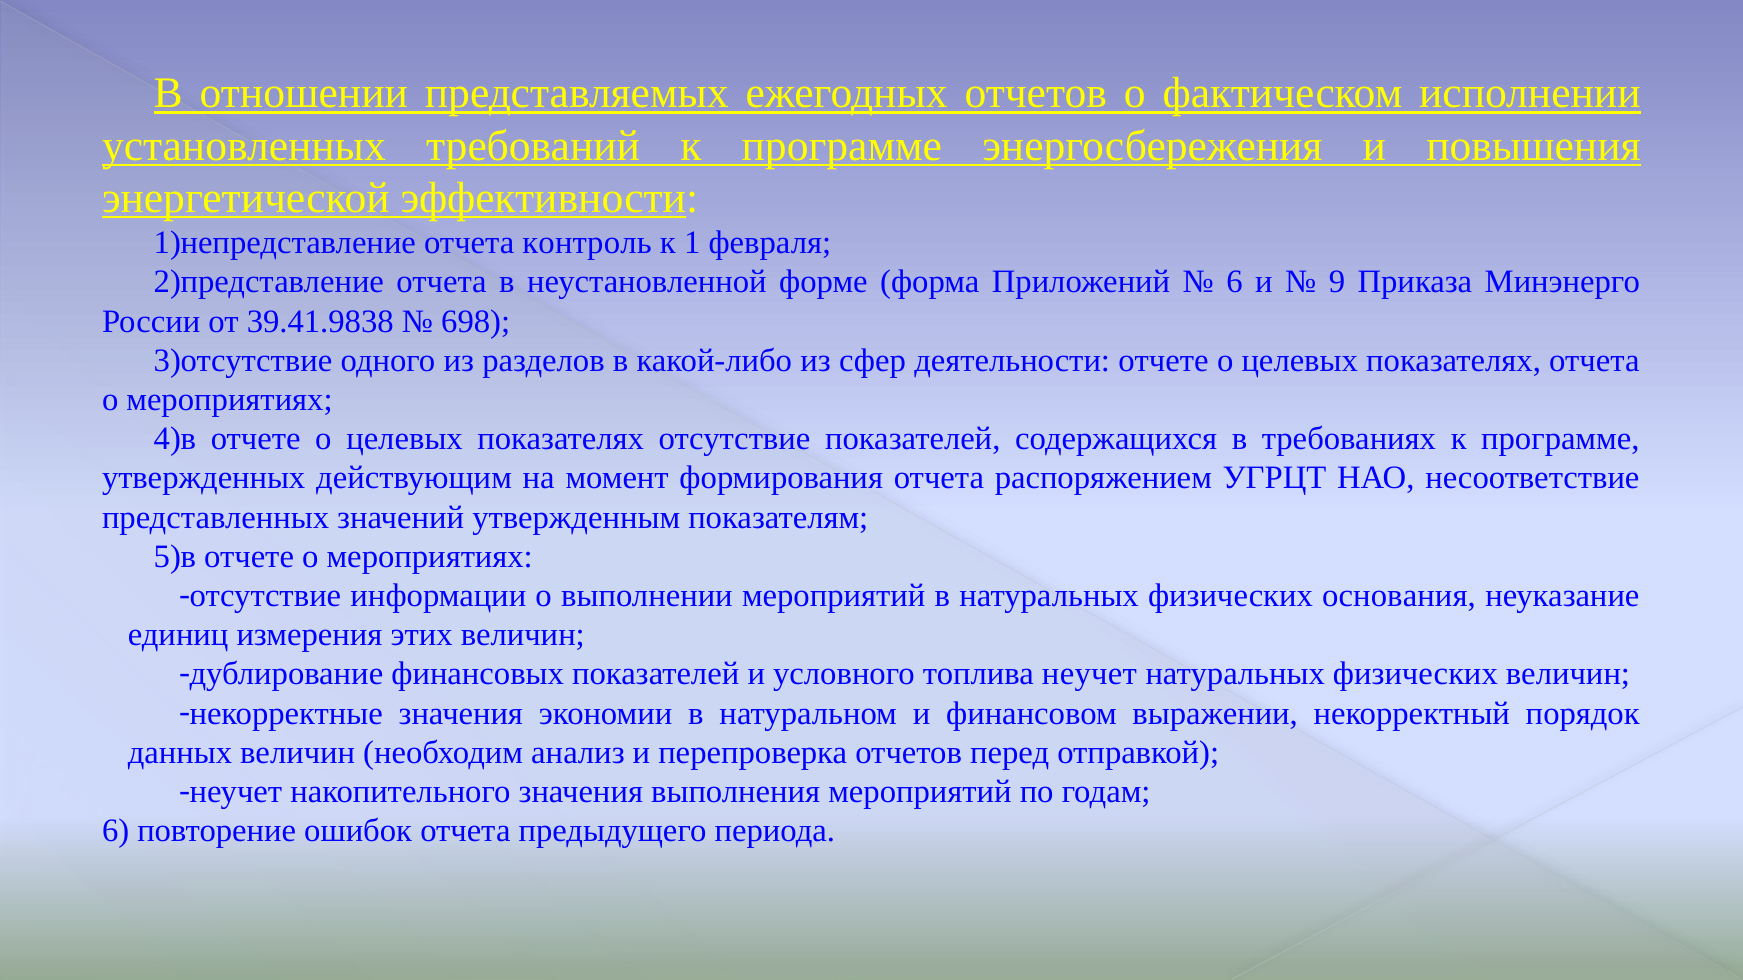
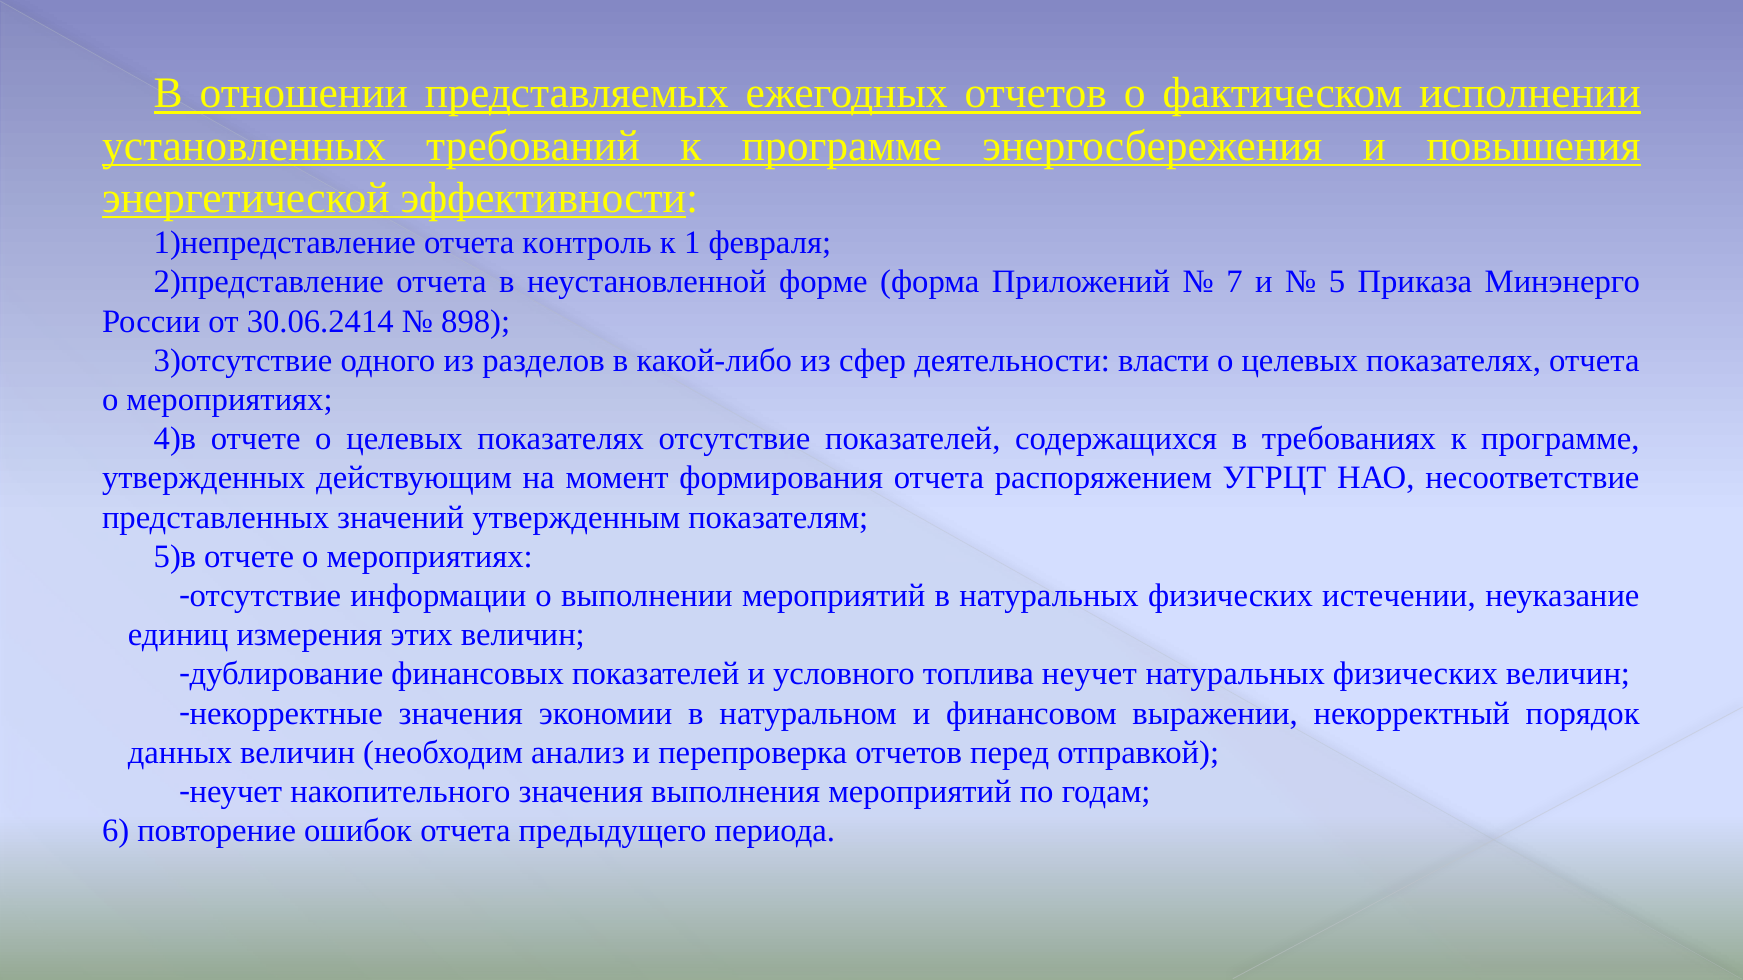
6 at (1235, 282): 6 -> 7
9: 9 -> 5
39.41.9838: 39.41.9838 -> 30.06.2414
698: 698 -> 898
деятельности отчете: отчете -> власти
основания: основания -> истечении
